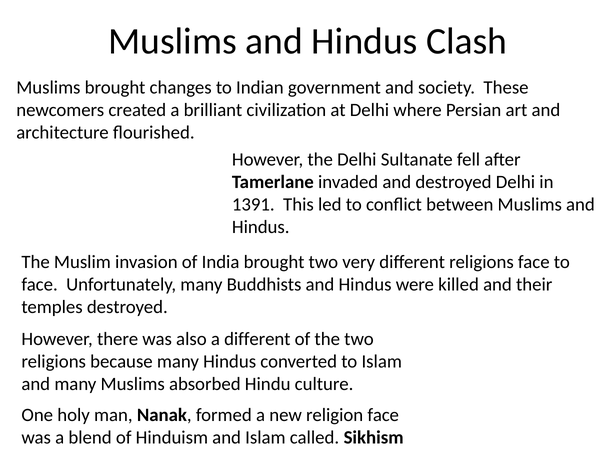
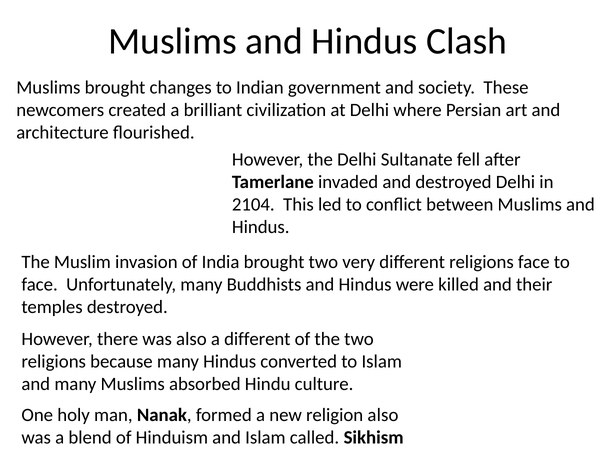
1391: 1391 -> 2104
religion face: face -> also
